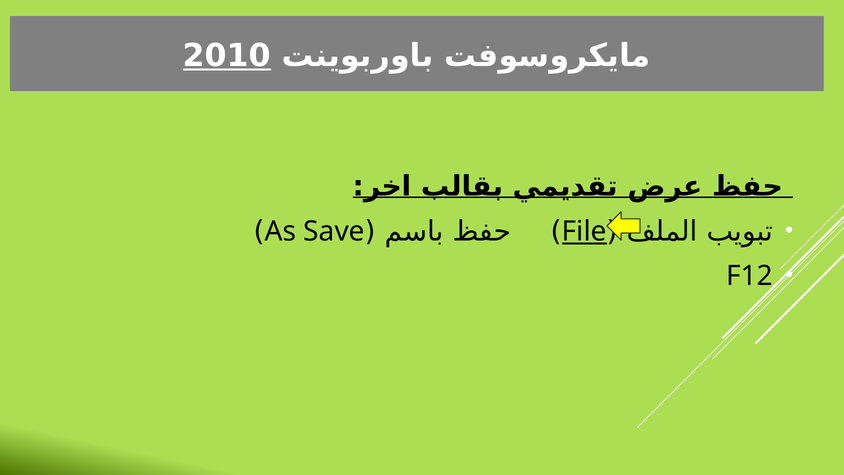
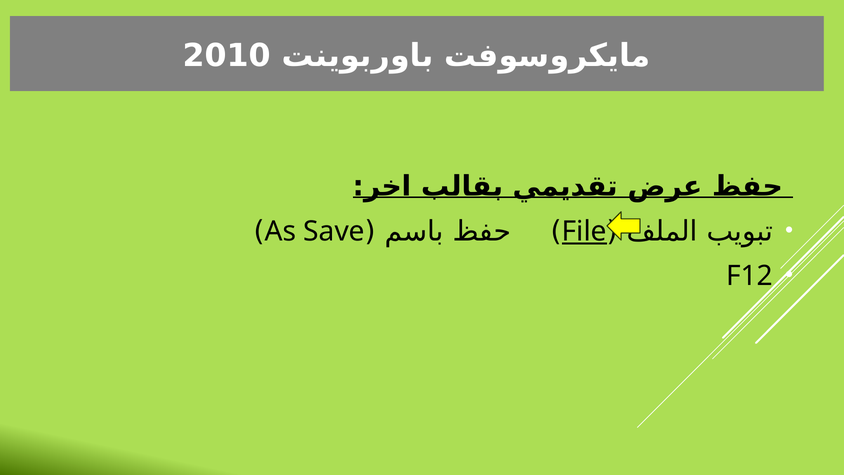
2010 underline: present -> none
